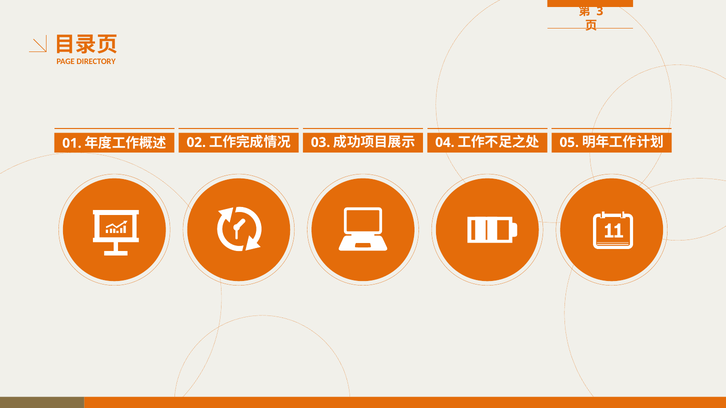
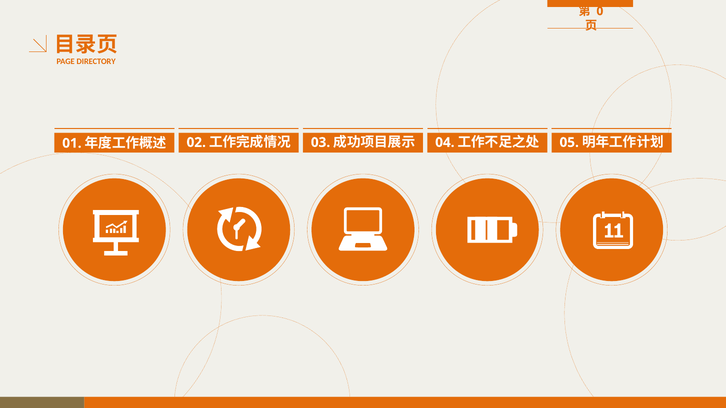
3: 3 -> 0
